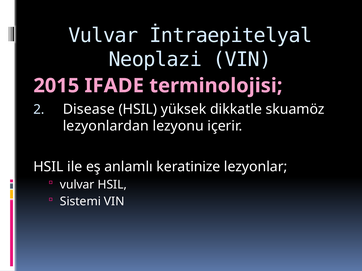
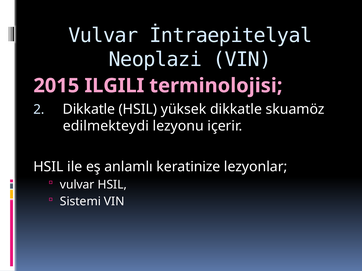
IFADE: IFADE -> ILGILI
Disease at (89, 109): Disease -> Dikkatle
lezyonlardan: lezyonlardan -> edilmekteydi
